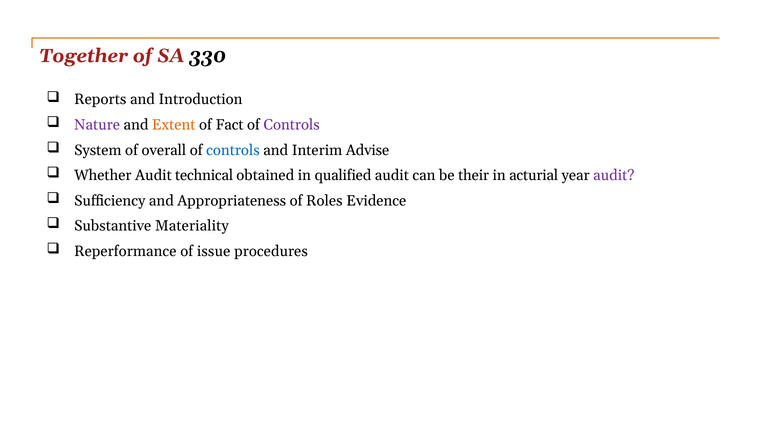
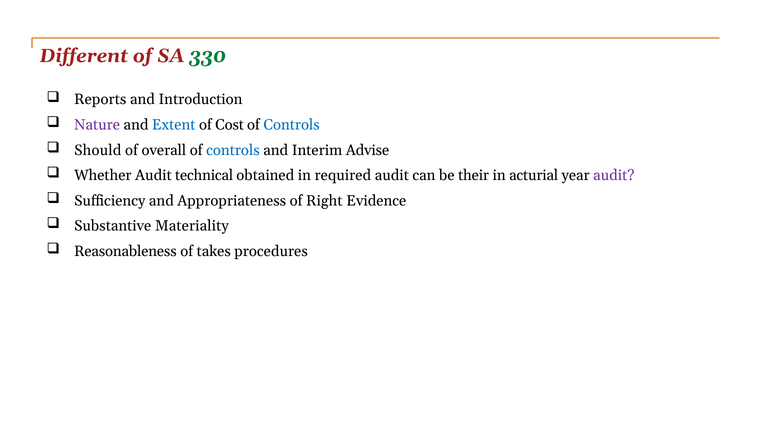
Together: Together -> Different
330 colour: black -> green
Extent colour: orange -> blue
Fact: Fact -> Cost
Controls at (292, 125) colour: purple -> blue
System: System -> Should
qualified: qualified -> required
Roles: Roles -> Right
Reperformance: Reperformance -> Reasonableness
issue: issue -> takes
